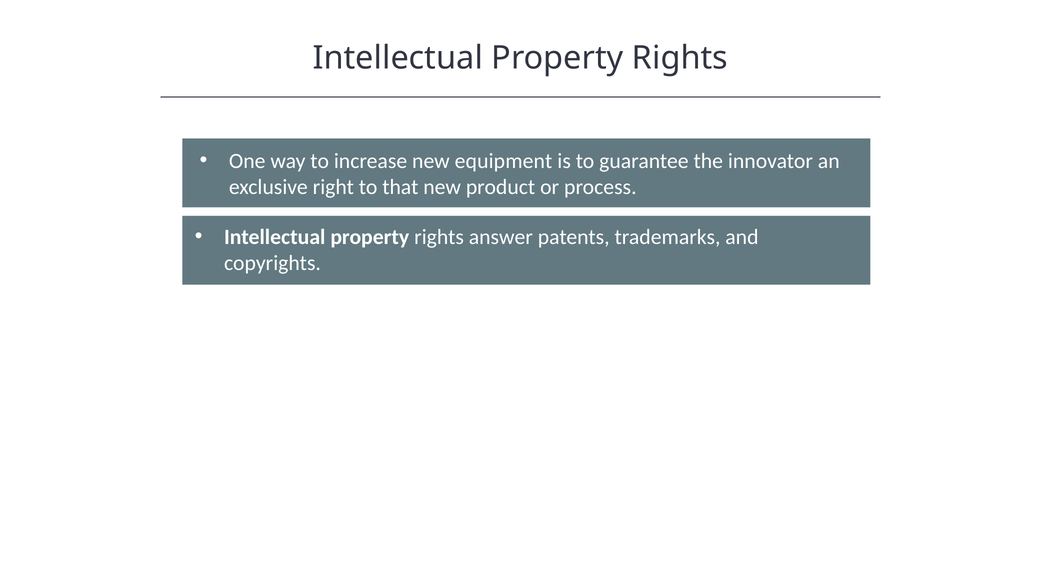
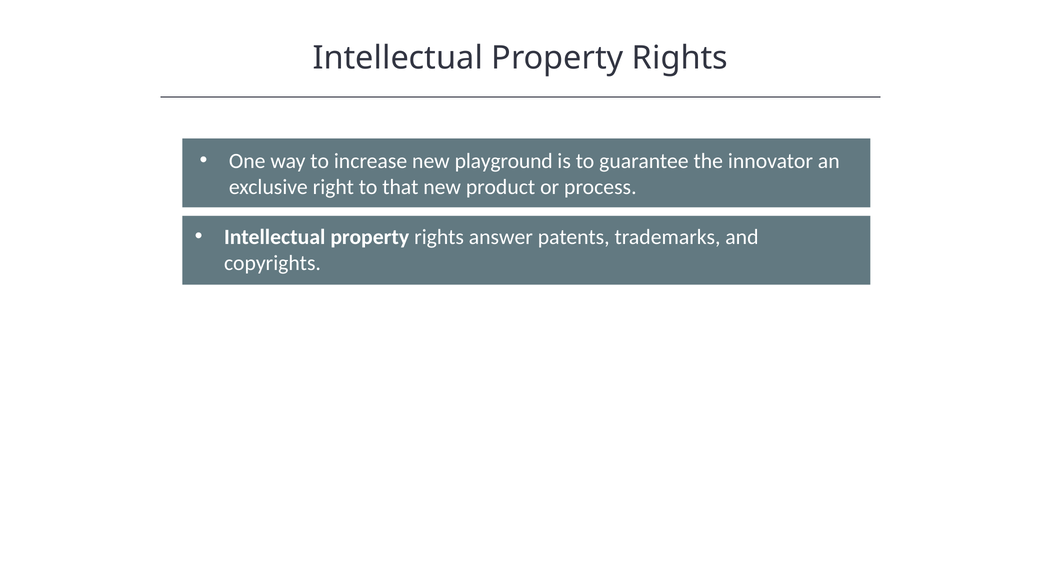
equipment: equipment -> playground
